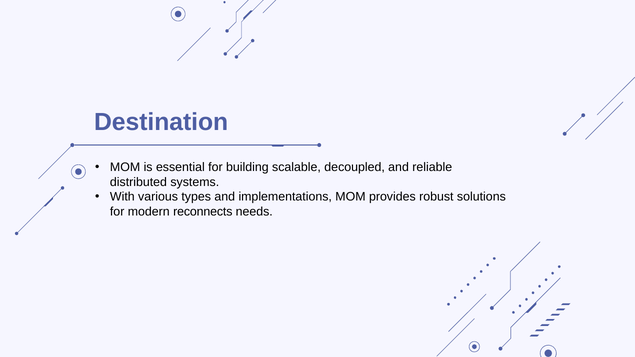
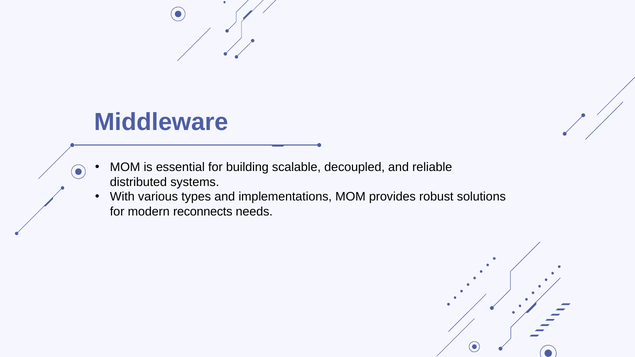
Destination: Destination -> Middleware
